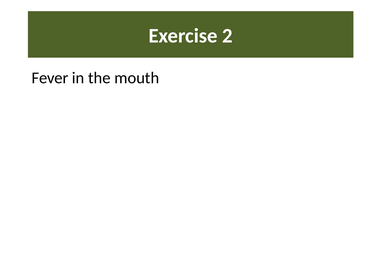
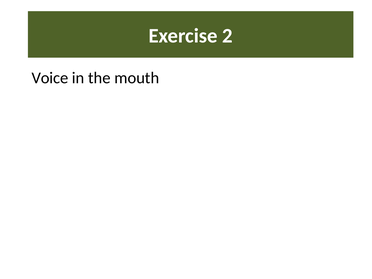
Fever: Fever -> Voice
